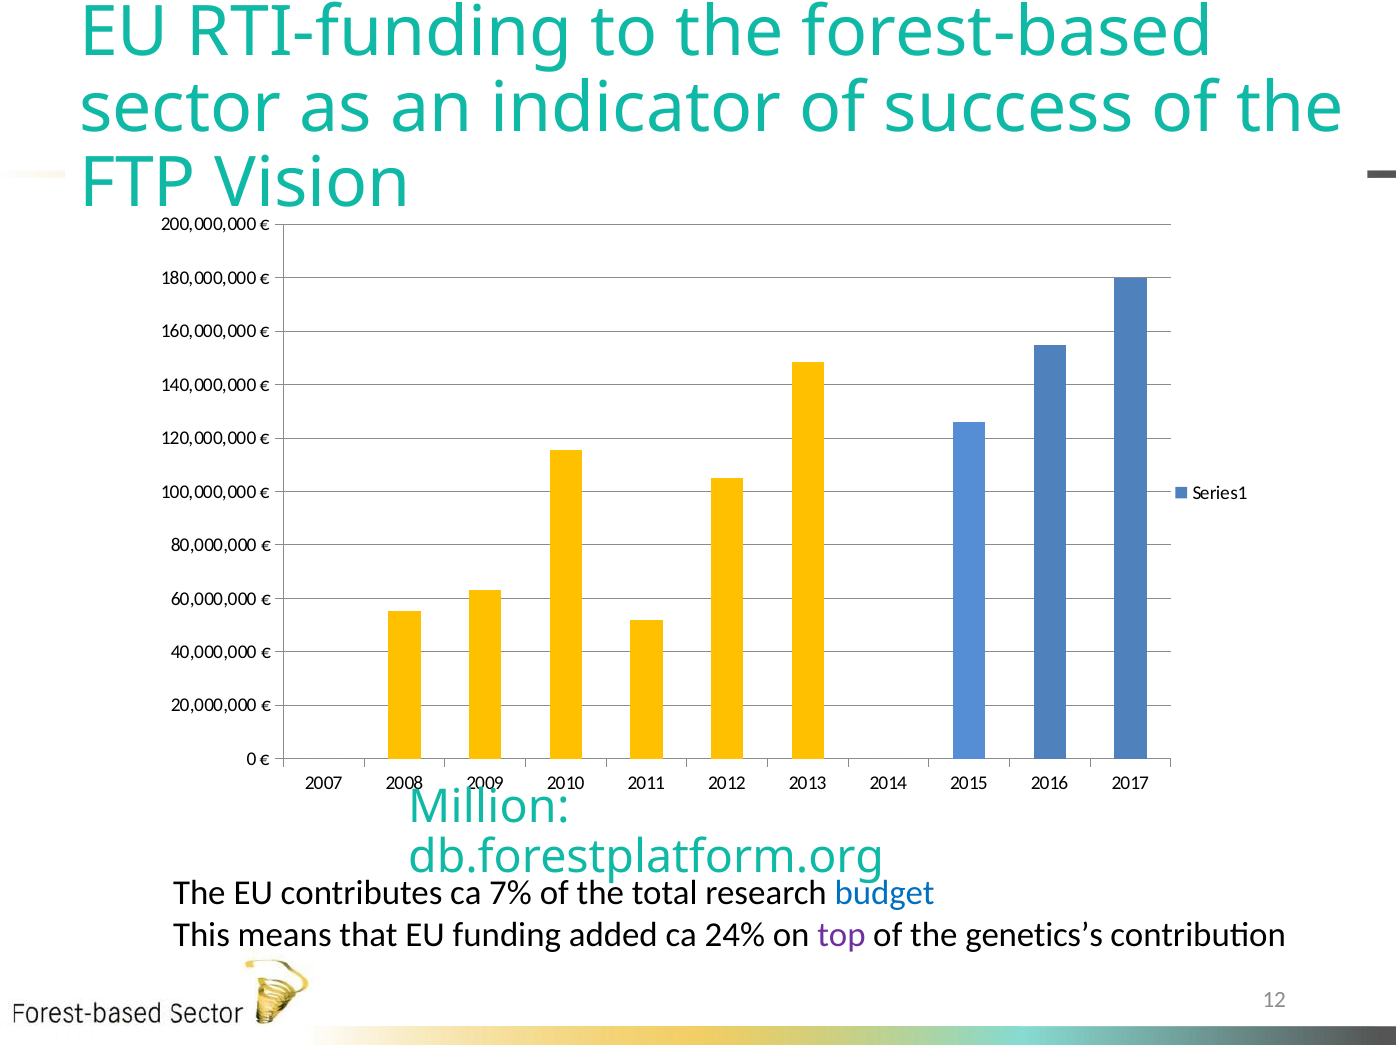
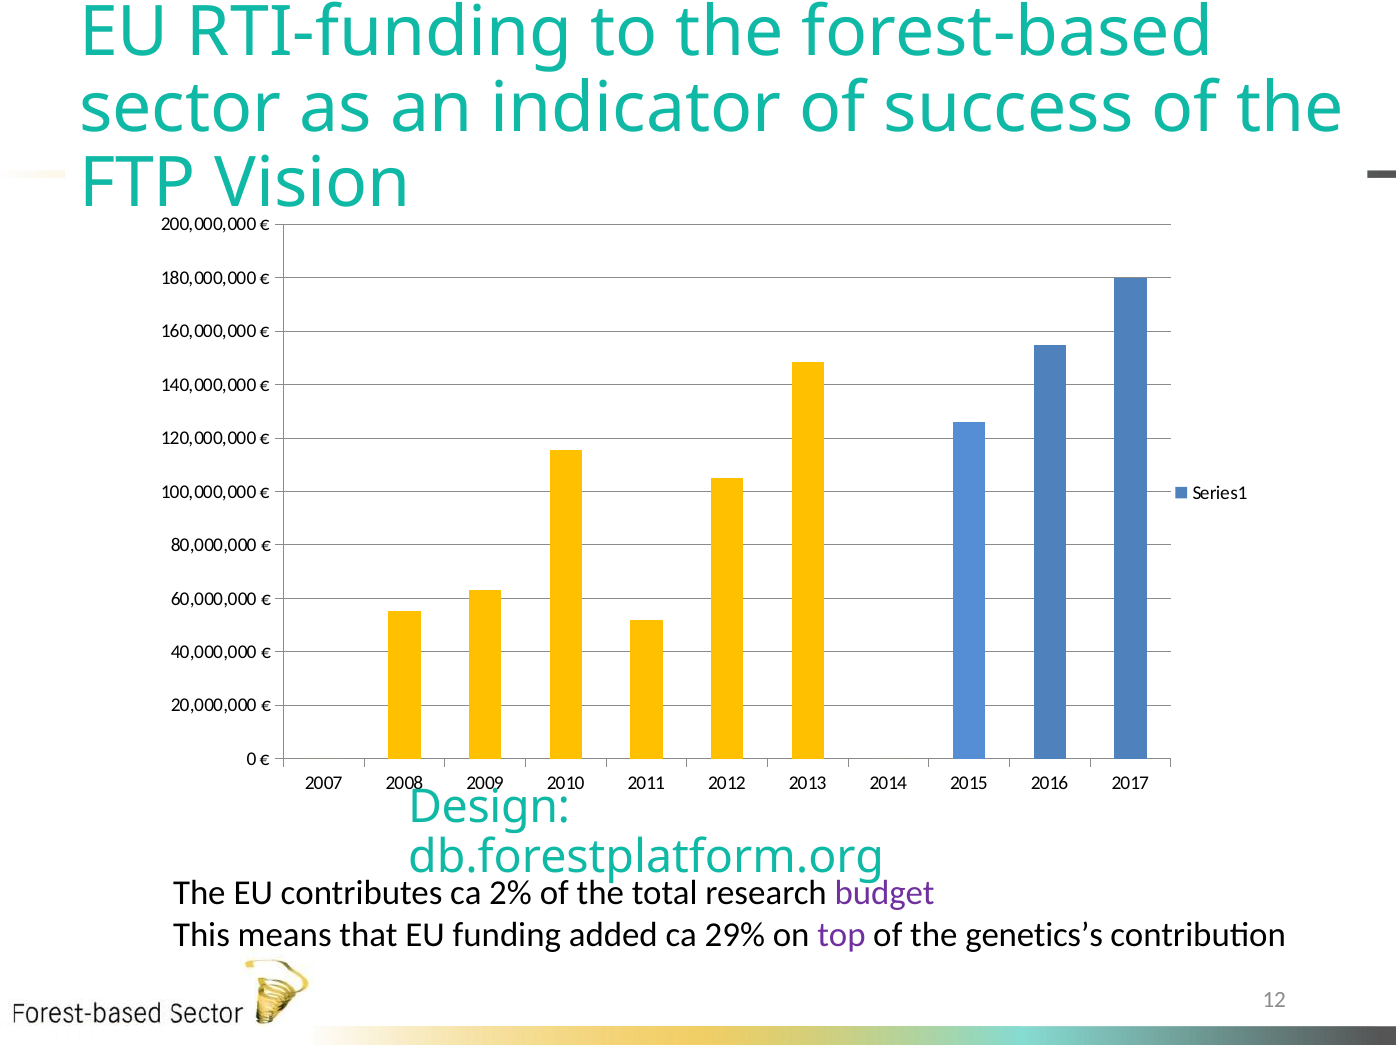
Million: Million -> Design
7%: 7% -> 2%
budget colour: blue -> purple
24%: 24% -> 29%
